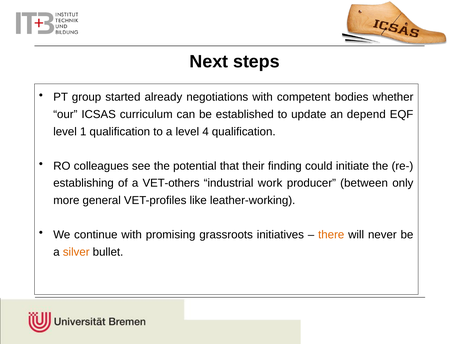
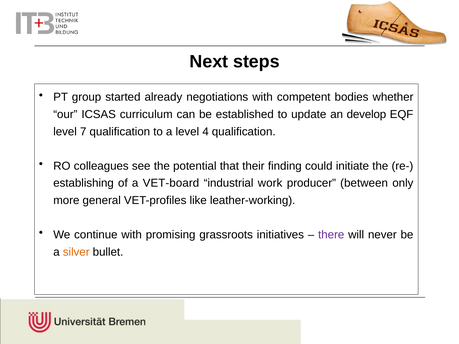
depend: depend -> develop
1: 1 -> 7
VET-others: VET-others -> VET-board
there colour: orange -> purple
